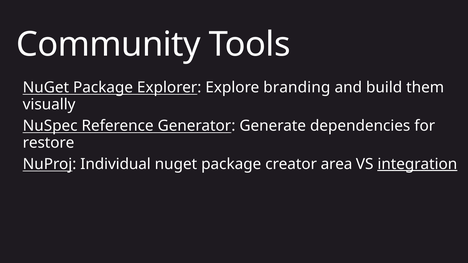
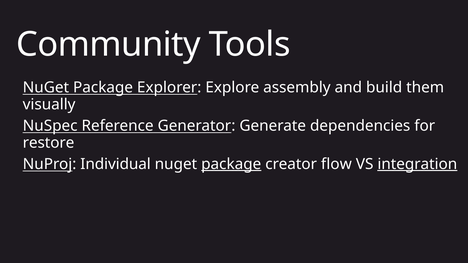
branding: branding -> assembly
package at (231, 164) underline: none -> present
area: area -> flow
